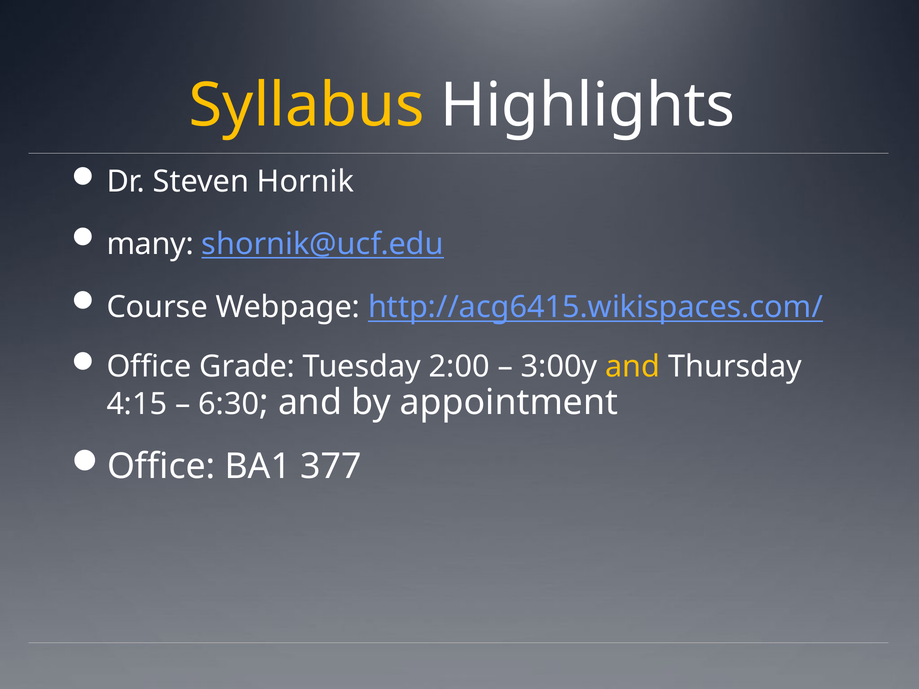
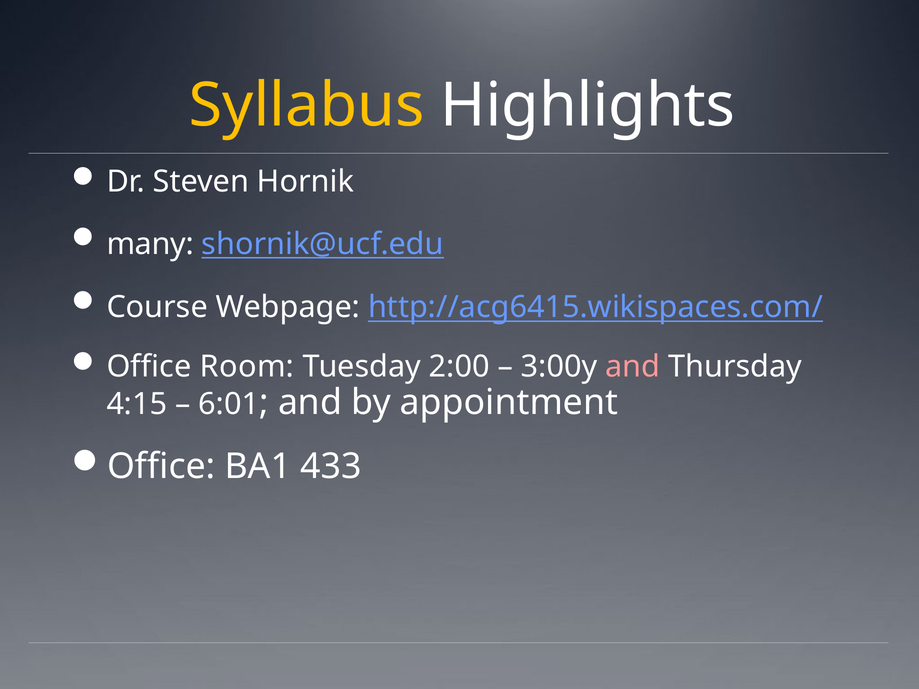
Grade: Grade -> Room
and at (633, 367) colour: yellow -> pink
6:30: 6:30 -> 6:01
377: 377 -> 433
